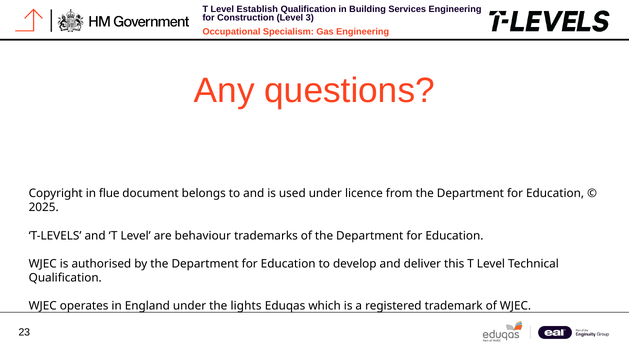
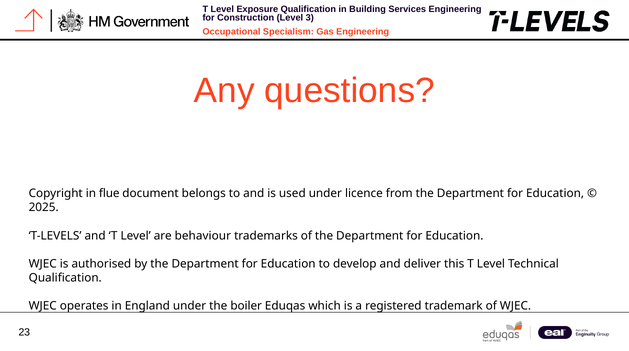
Establish: Establish -> Exposure
lights: lights -> boiler
